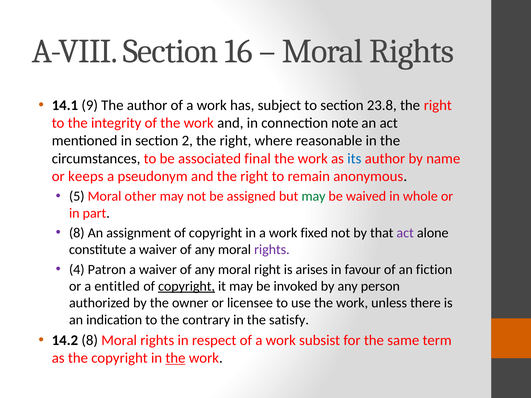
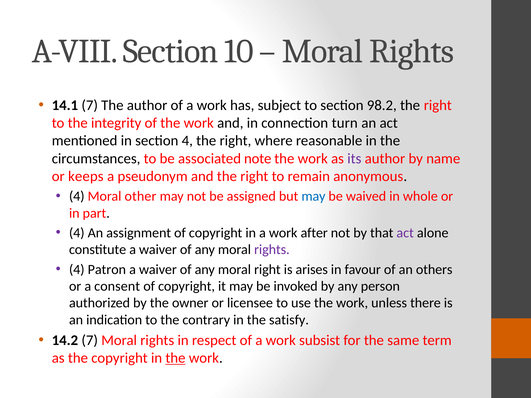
16: 16 -> 10
14.1 9: 9 -> 7
23.8: 23.8 -> 98.2
note: note -> turn
section 2: 2 -> 4
final: final -> note
its colour: blue -> purple
5 at (77, 196): 5 -> 4
may at (313, 196) colour: green -> blue
8 at (77, 233): 8 -> 4
fixed: fixed -> after
fiction: fiction -> others
entitled: entitled -> consent
copyright at (187, 286) underline: present -> none
14.2 8: 8 -> 7
